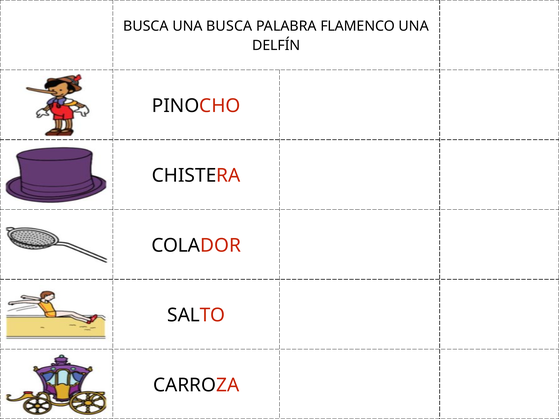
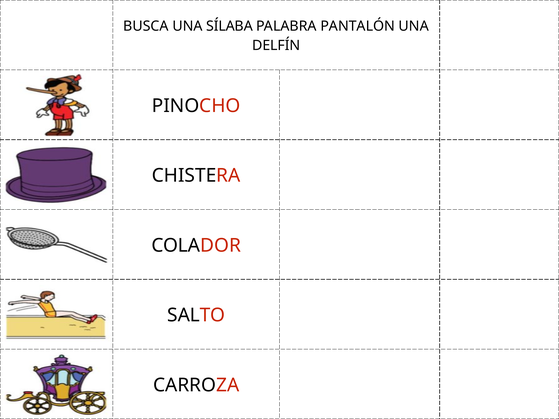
UNA BUSCA: BUSCA -> SÍLABA
FLAMENCO: FLAMENCO -> PANTALÓN
